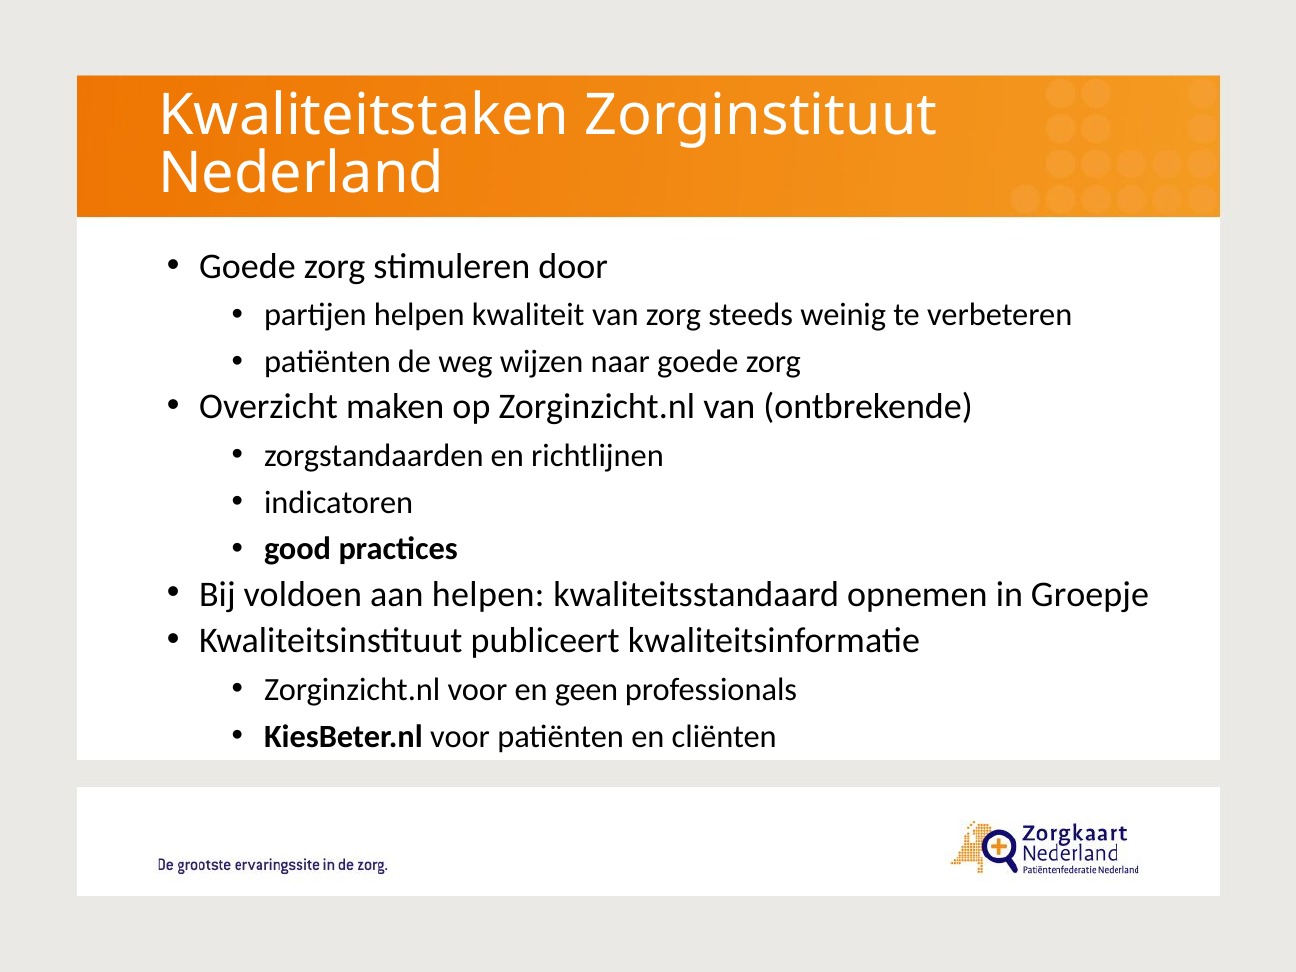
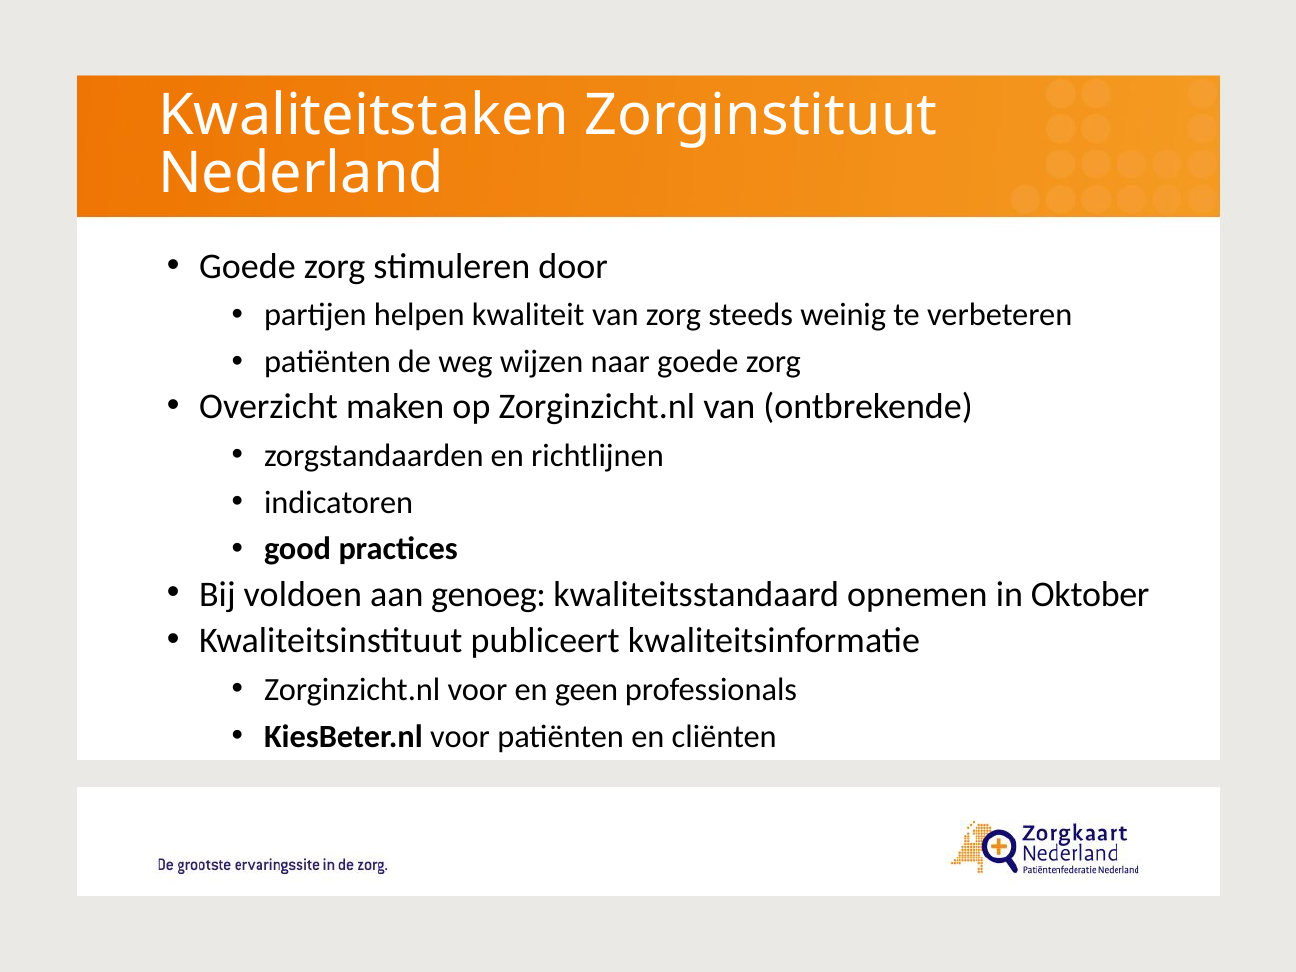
aan helpen: helpen -> genoeg
Groepje: Groepje -> Oktober
